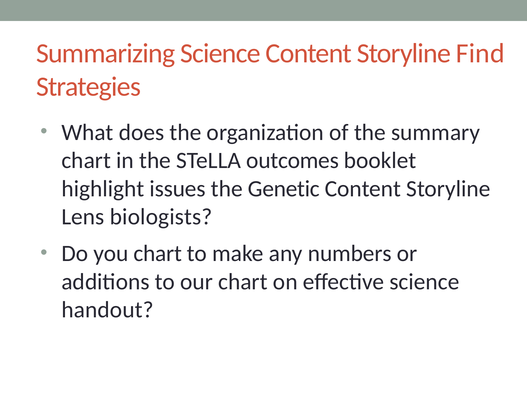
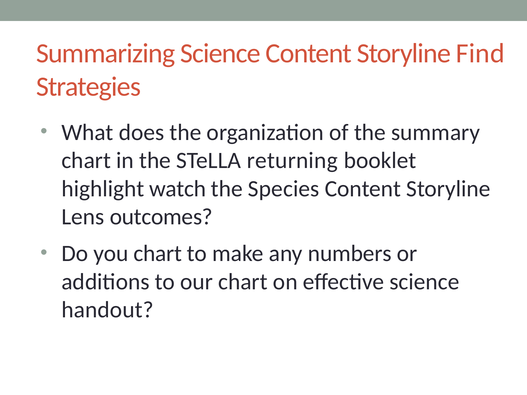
outcomes: outcomes -> returning
issues: issues -> watch
Genetic: Genetic -> Species
biologists: biologists -> outcomes
